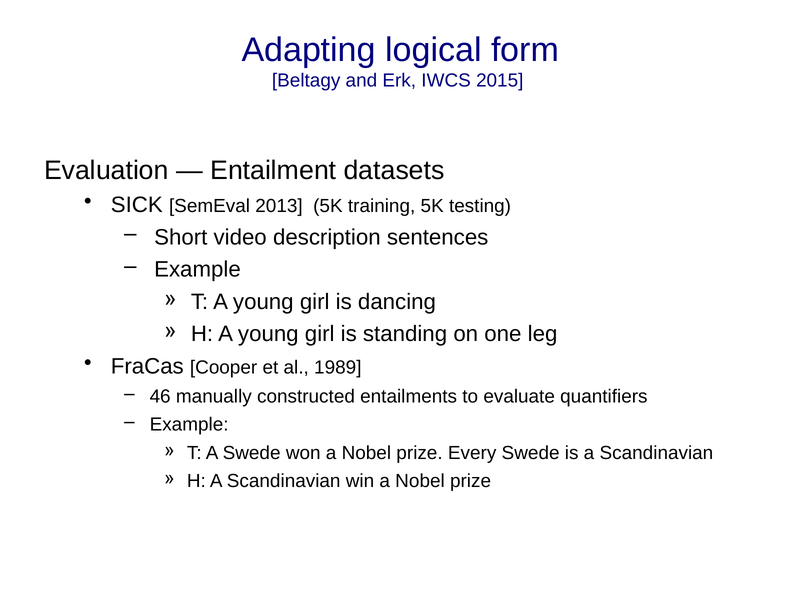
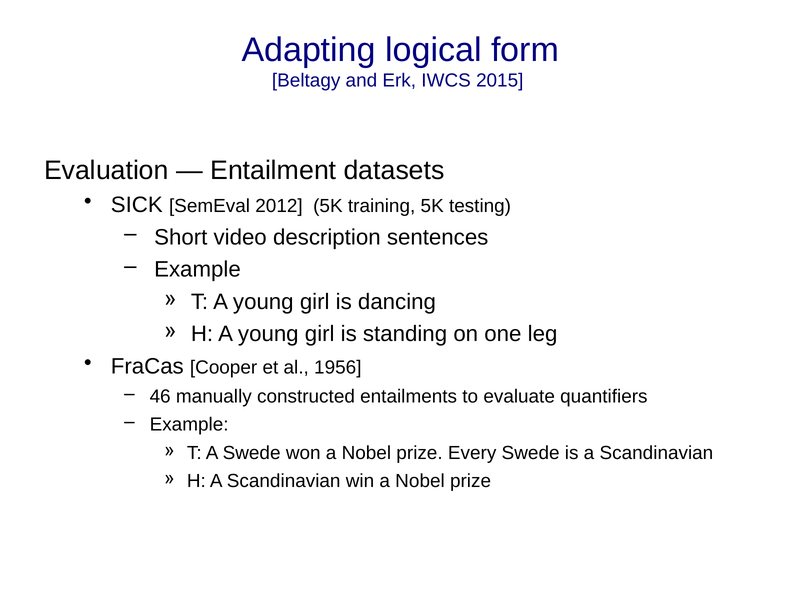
2013: 2013 -> 2012
1989: 1989 -> 1956
